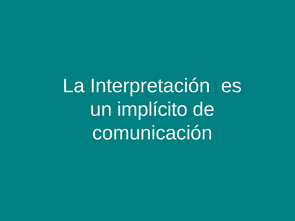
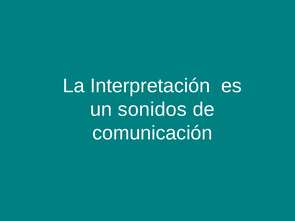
implícito: implícito -> sonidos
